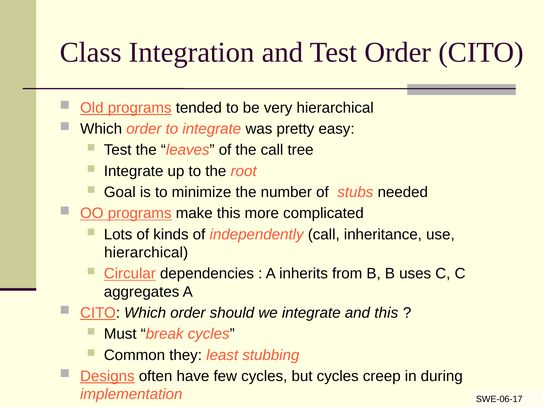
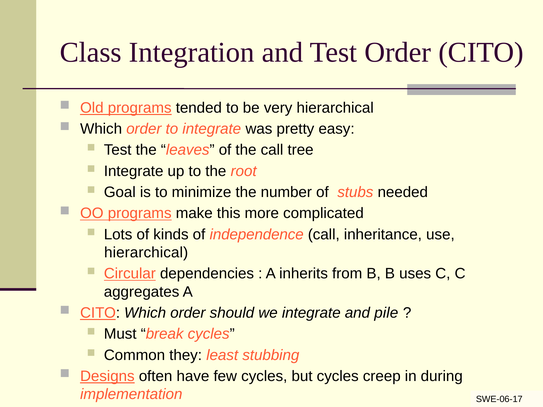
independently: independently -> independence
and this: this -> pile
